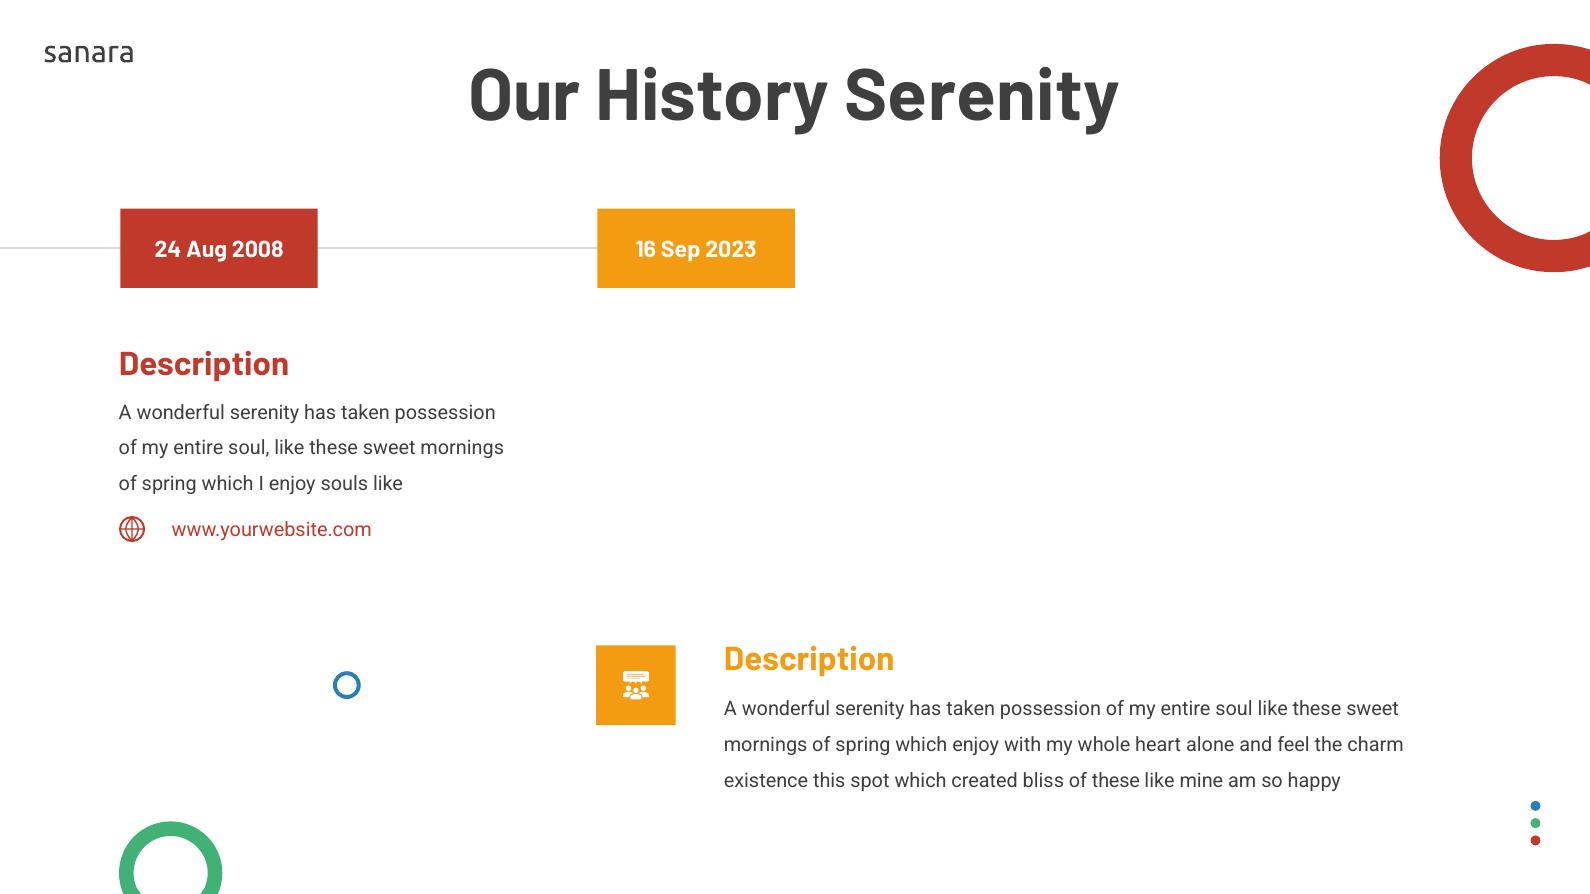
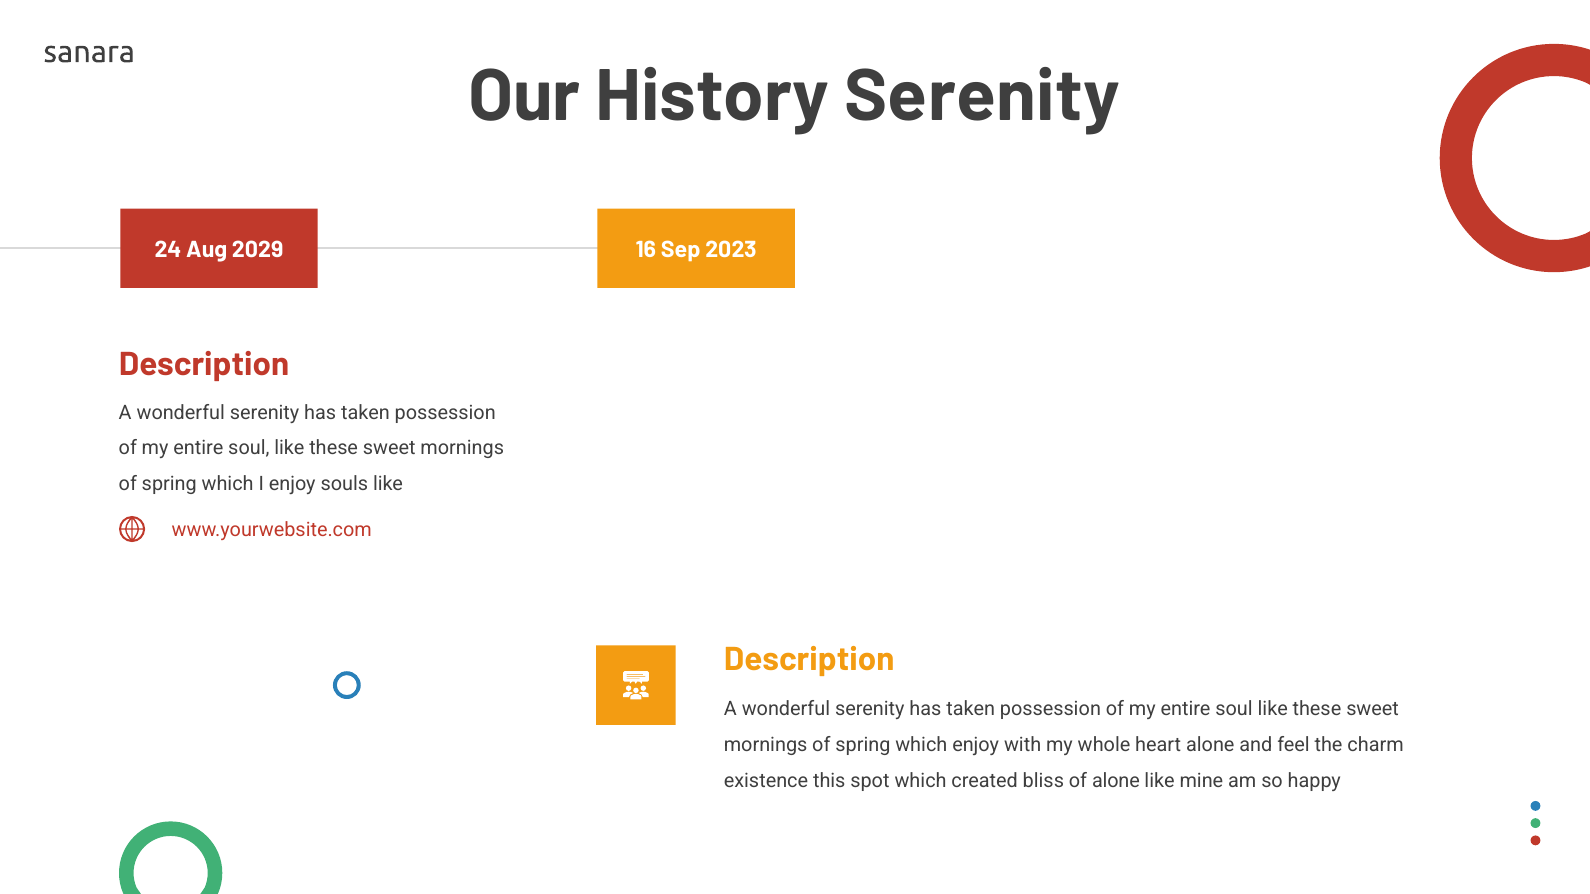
2008: 2008 -> 2029
of these: these -> alone
